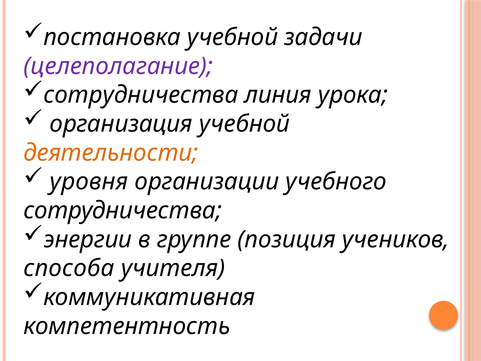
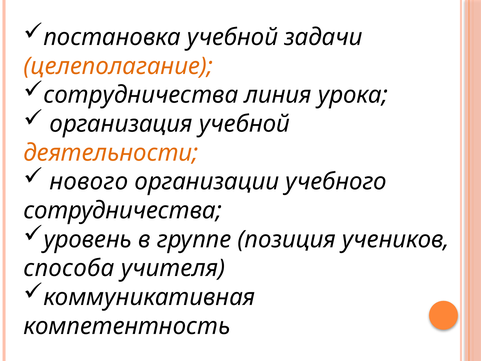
целеполагание colour: purple -> orange
уровня: уровня -> нового
энергии: энергии -> уровень
